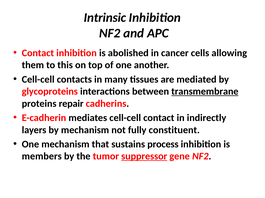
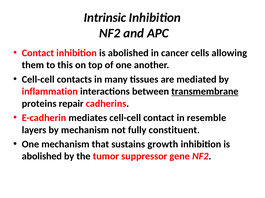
glycoproteins: glycoproteins -> inflammation
indirectly: indirectly -> resemble
process: process -> growth
members at (42, 157): members -> abolished
suppressor underline: present -> none
